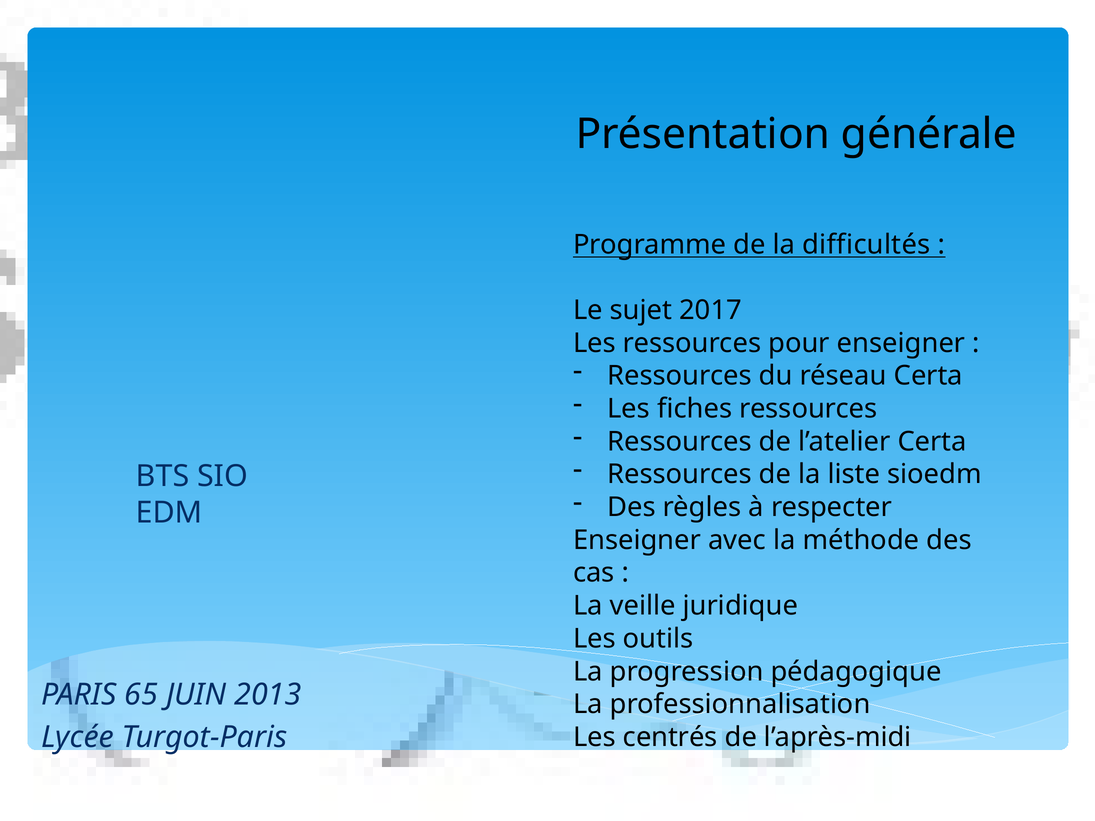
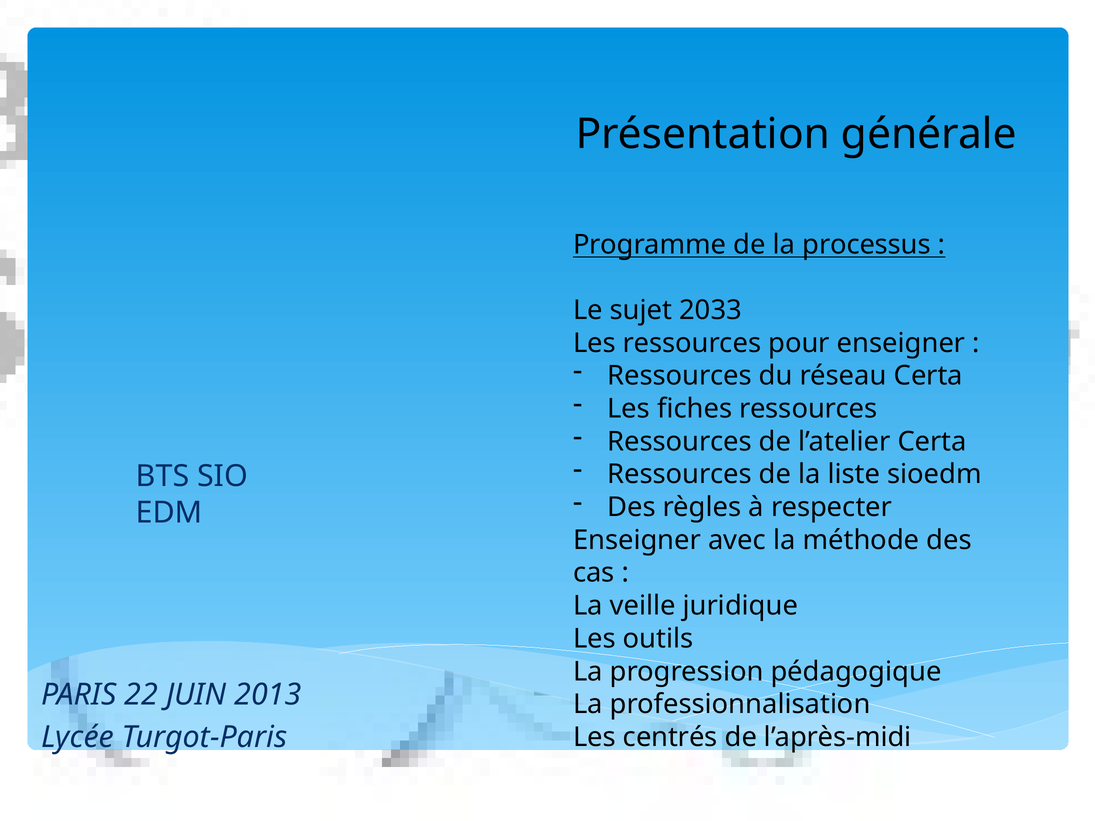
difficultés: difficultés -> processus
2017: 2017 -> 2033
65: 65 -> 22
